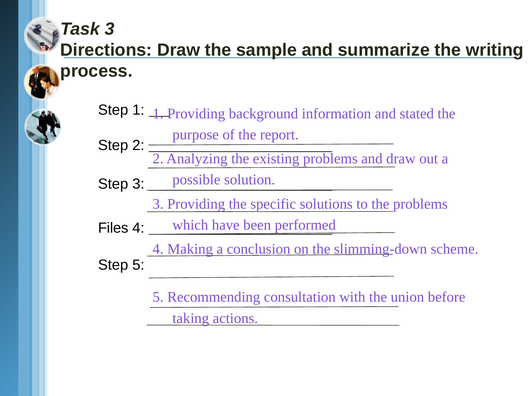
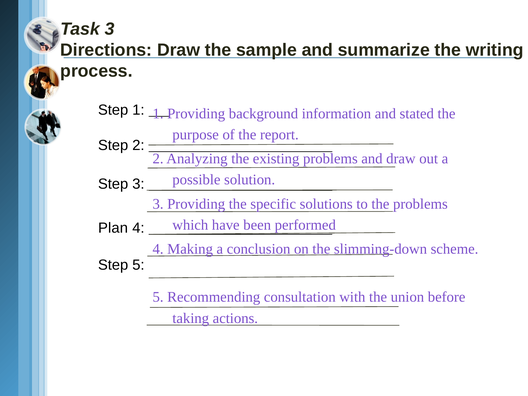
Files: Files -> Plan
